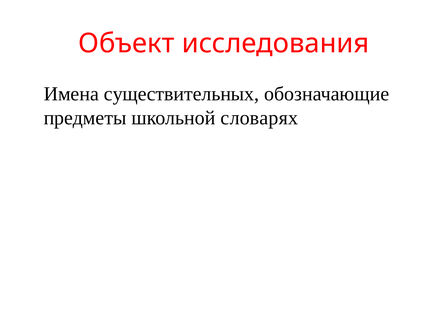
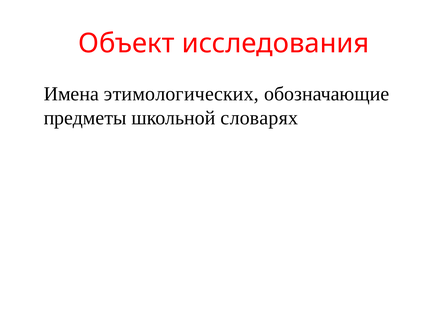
существительных: существительных -> этимологических
